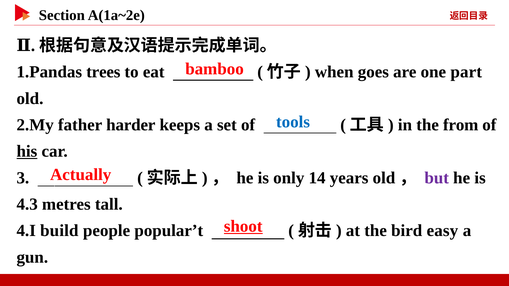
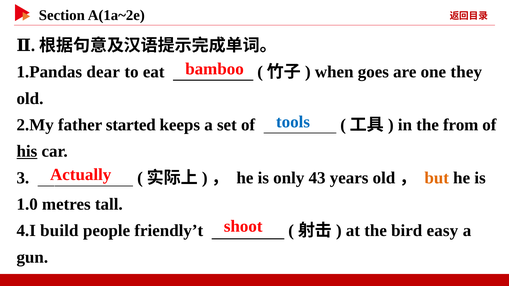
trees: trees -> dear
part: part -> they
harder: harder -> started
14: 14 -> 43
but colour: purple -> orange
4.3: 4.3 -> 1.0
shoot underline: present -> none
popular’t: popular’t -> friendly’t
